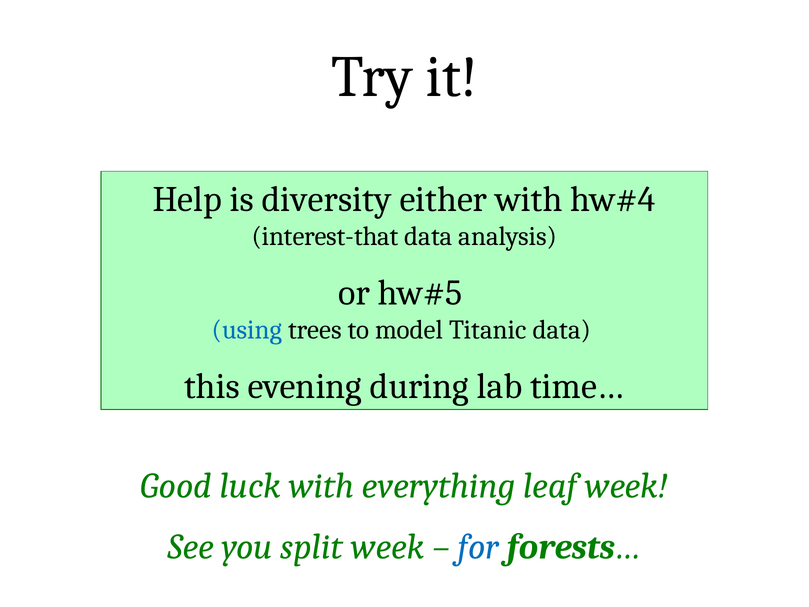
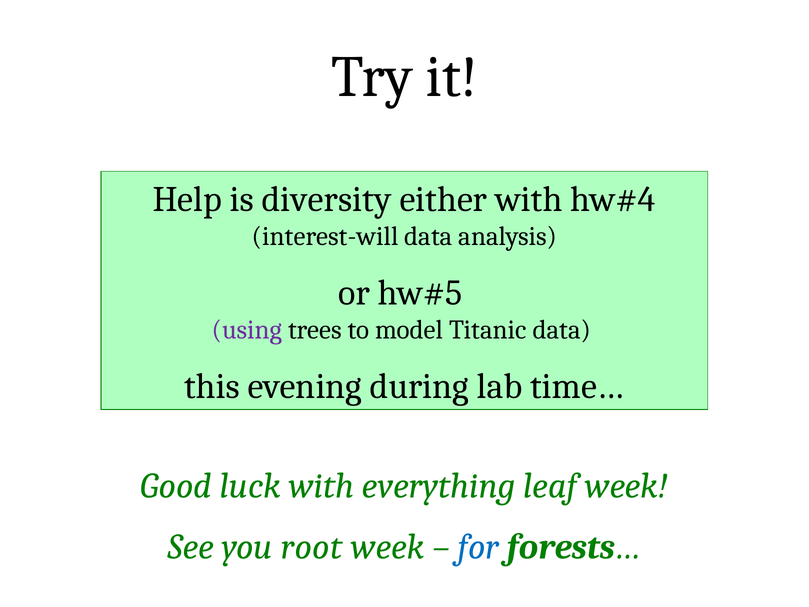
interest-that: interest-that -> interest-will
using colour: blue -> purple
split: split -> root
